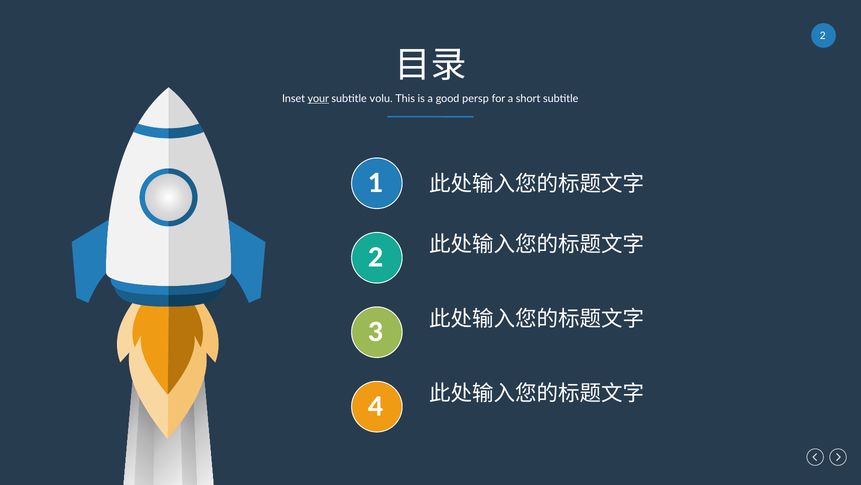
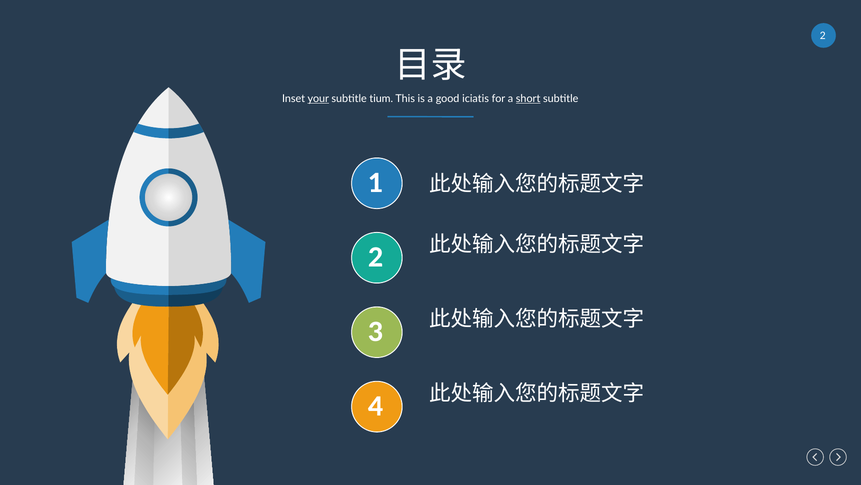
volu: volu -> tium
persp: persp -> iciatis
short underline: none -> present
